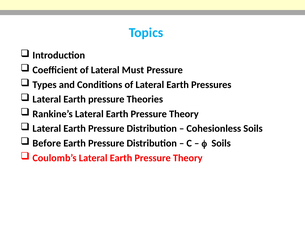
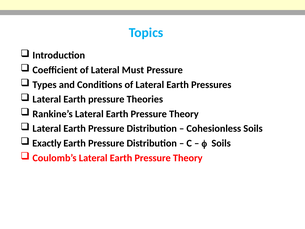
Before: Before -> Exactly
